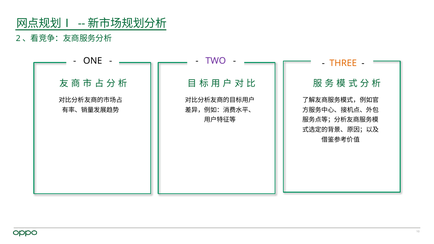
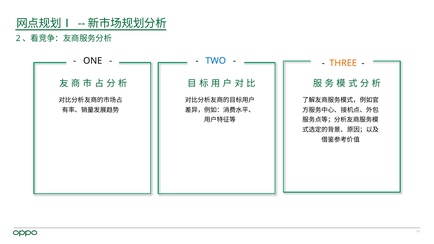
TWO colour: purple -> blue
